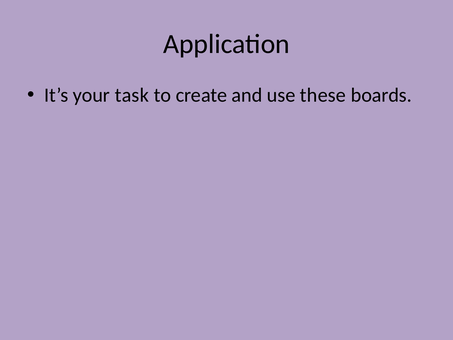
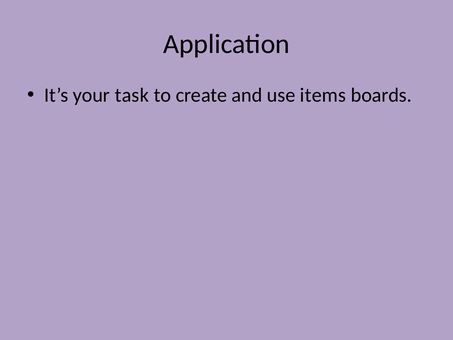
these: these -> items
